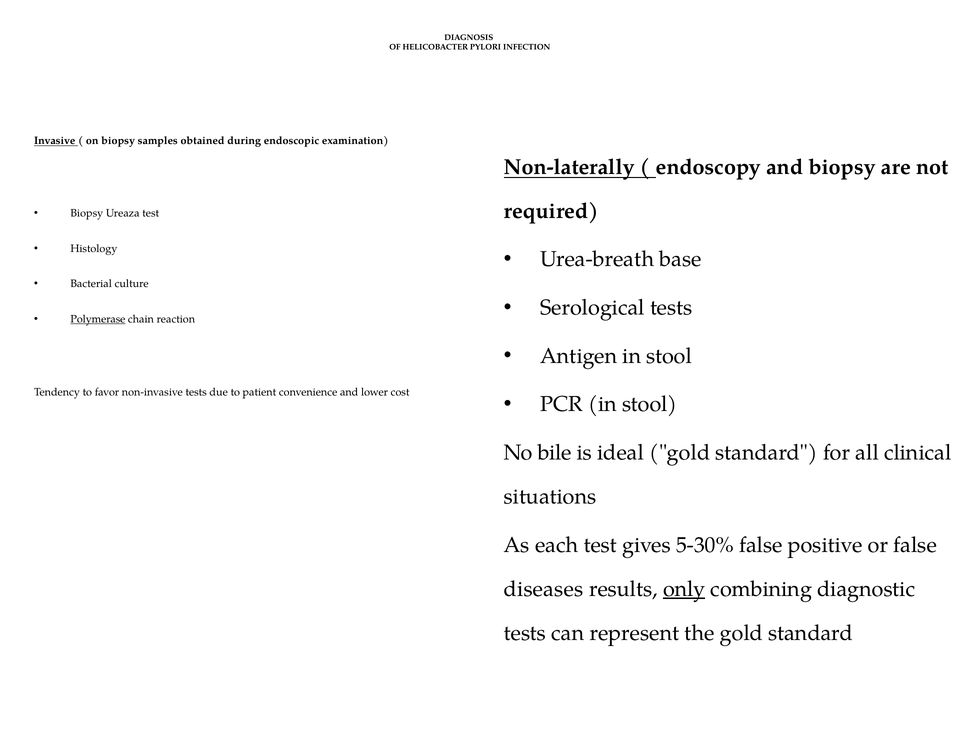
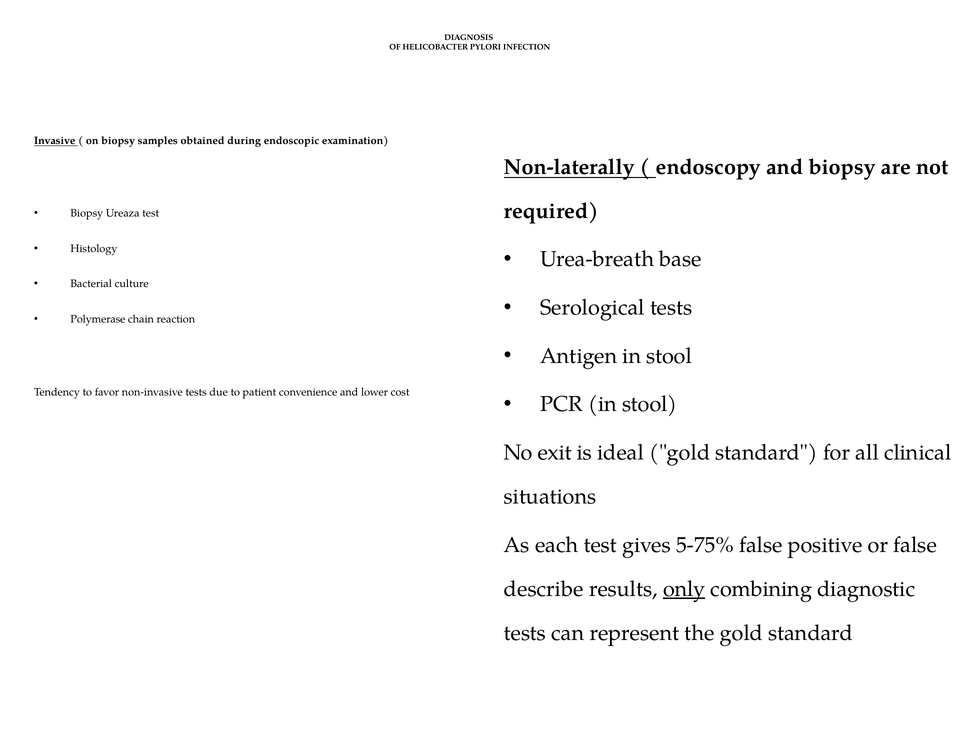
Polymerase underline: present -> none
bile: bile -> exit
5-30%: 5-30% -> 5-75%
diseases: diseases -> describe
